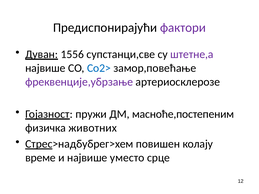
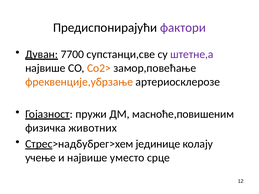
1556: 1556 -> 7700
Co2> colour: blue -> orange
фреквенције,убрзање colour: purple -> orange
масноће,постепеним: масноће,постепеним -> масноће,повишеним
повишен: повишен -> јединице
време: време -> учење
